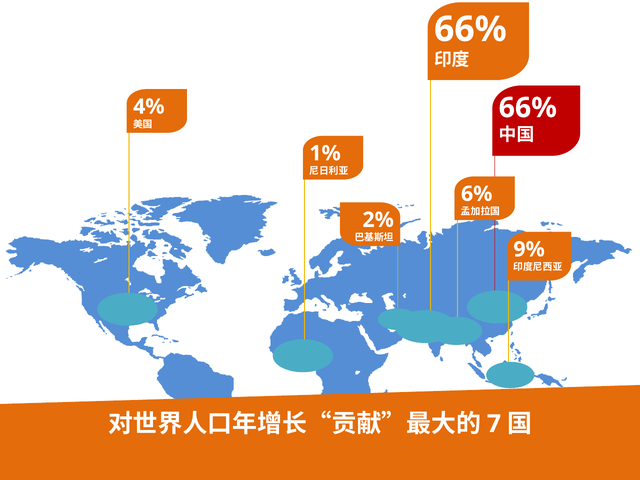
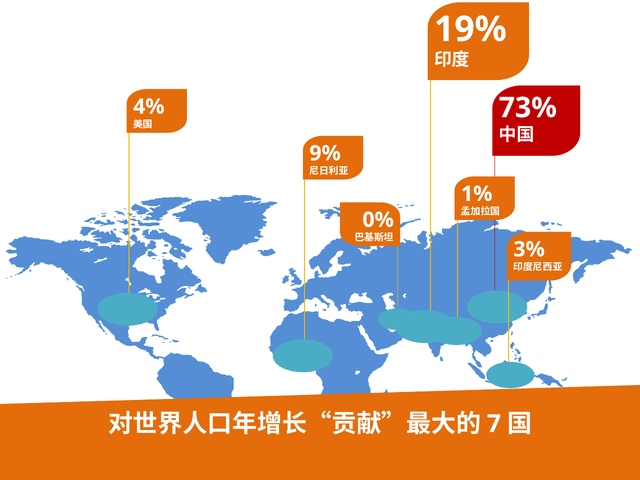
66% at (470, 29): 66% -> 19%
66% at (528, 108): 66% -> 73%
1%: 1% -> 9%
6%: 6% -> 1%
2%: 2% -> 0%
9%: 9% -> 3%
